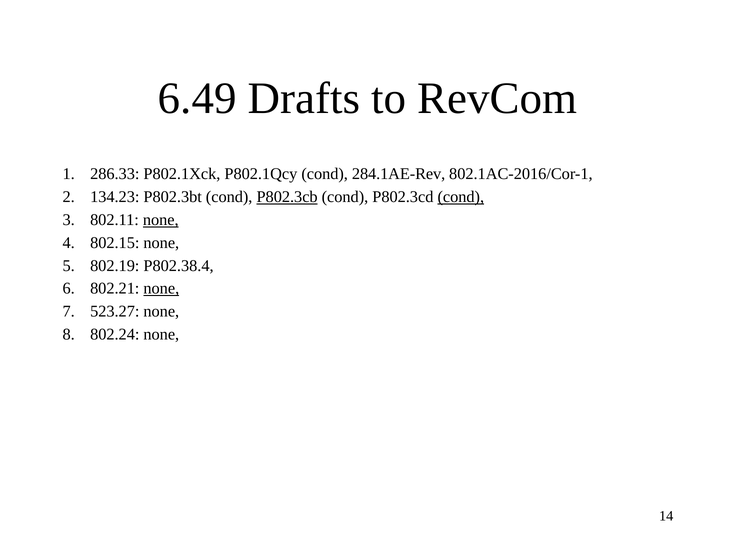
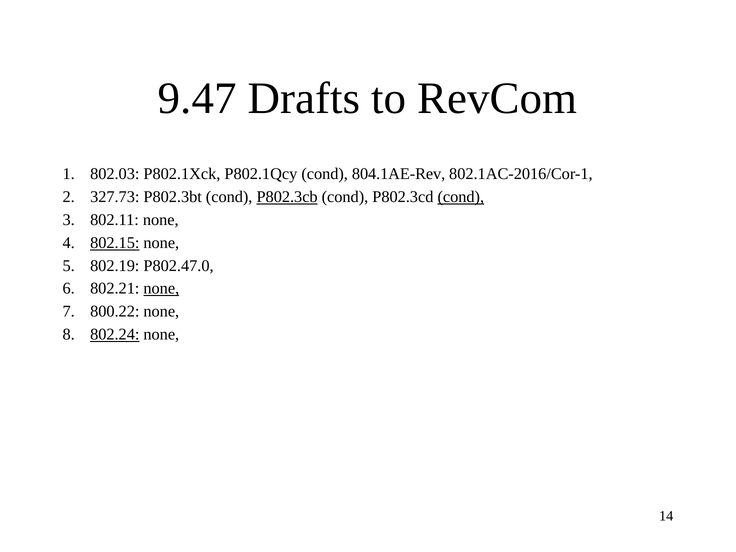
6.49: 6.49 -> 9.47
286.33: 286.33 -> 802.03
284.1AE-Rev: 284.1AE-Rev -> 804.1AE-Rev
134.23: 134.23 -> 327.73
none at (161, 220) underline: present -> none
802.15 underline: none -> present
P802.38.4: P802.38.4 -> P802.47.0
523.27: 523.27 -> 800.22
802.24 underline: none -> present
